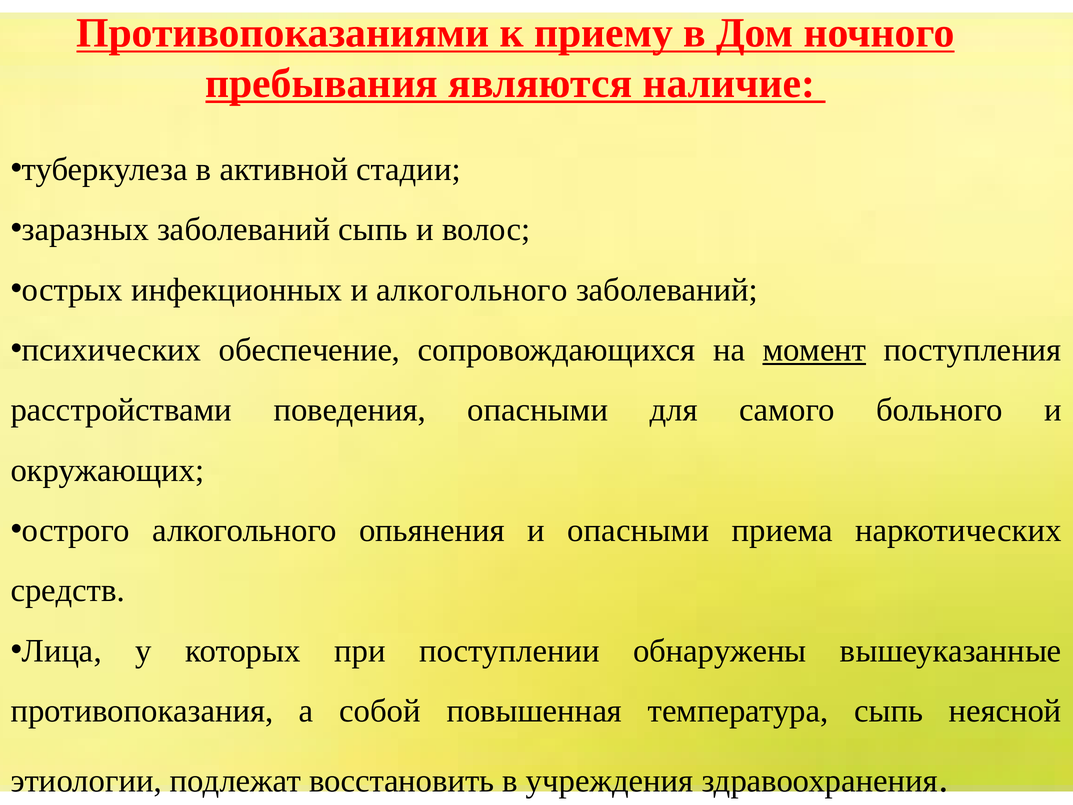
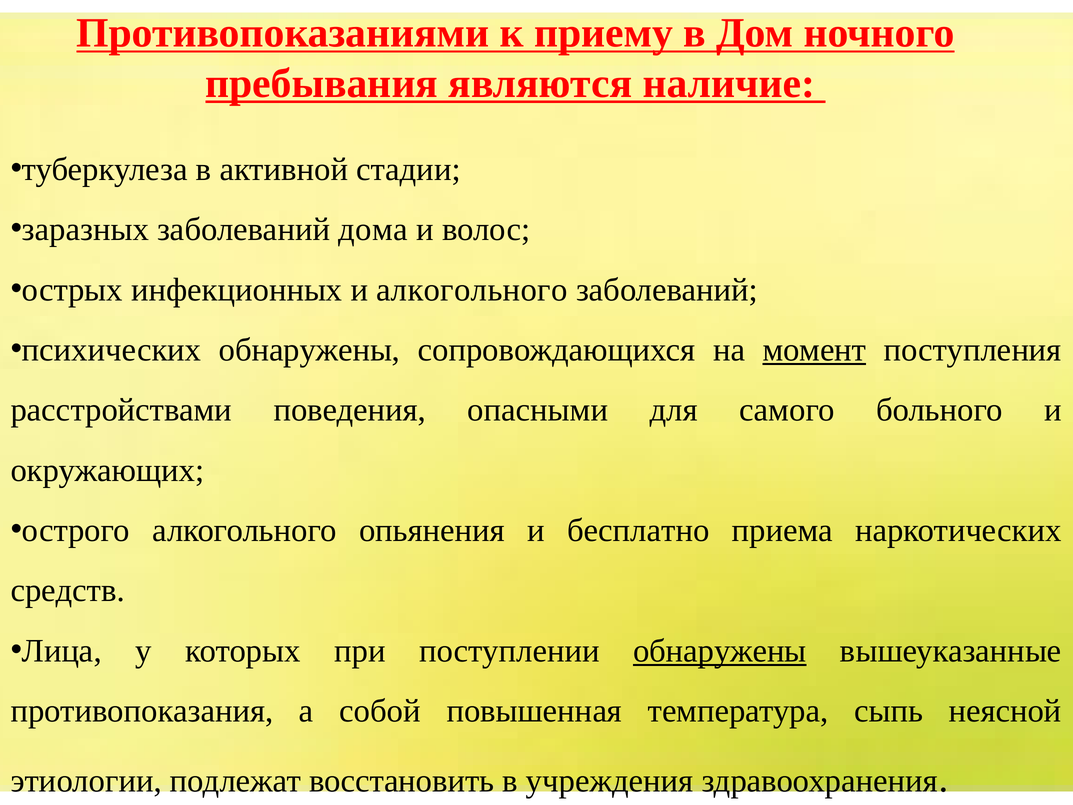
заболеваний сыпь: сыпь -> дома
психических обеспечение: обеспечение -> обнаружены
и опасными: опасными -> бесплатно
обнаружены at (720, 651) underline: none -> present
